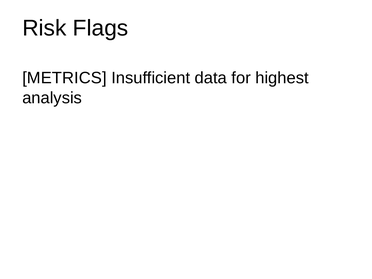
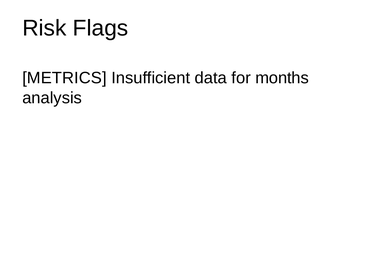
highest: highest -> months
